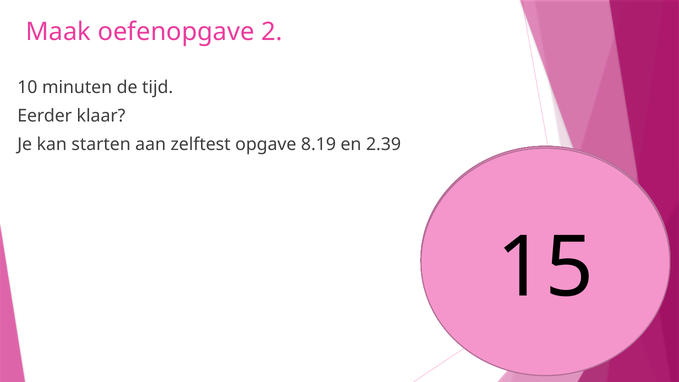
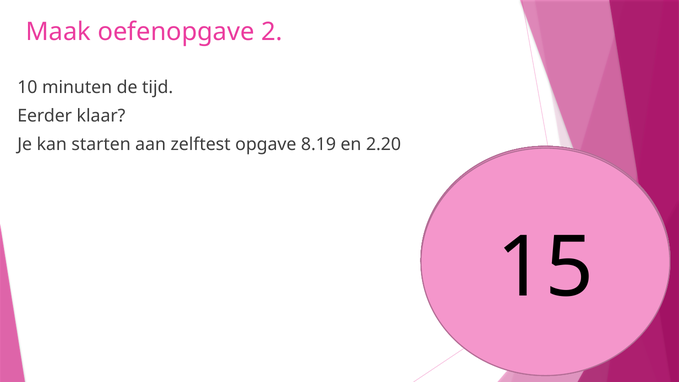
2.39: 2.39 -> 2.20
